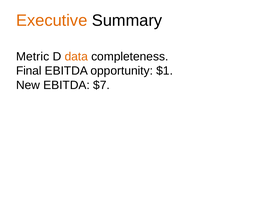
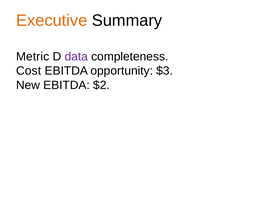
data colour: orange -> purple
Final: Final -> Cost
$1: $1 -> $3
$7: $7 -> $2
